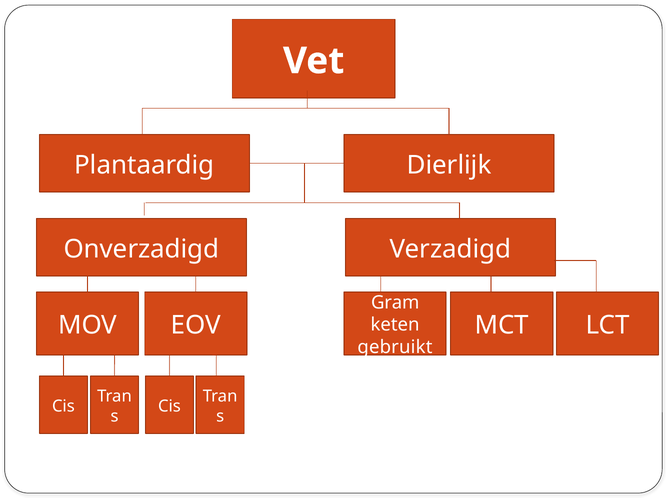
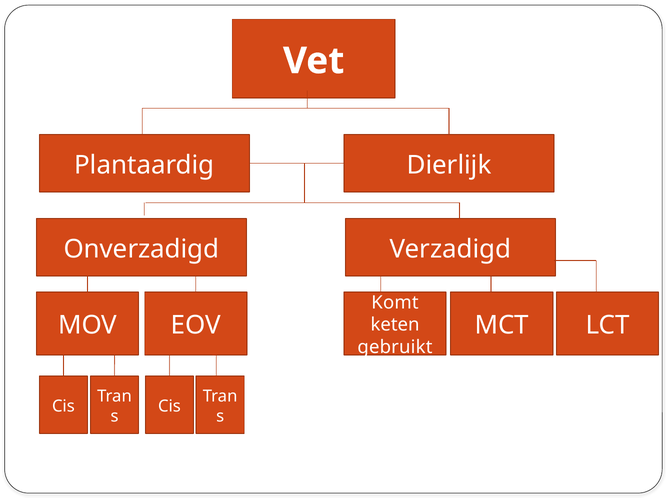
Gram: Gram -> Komt
